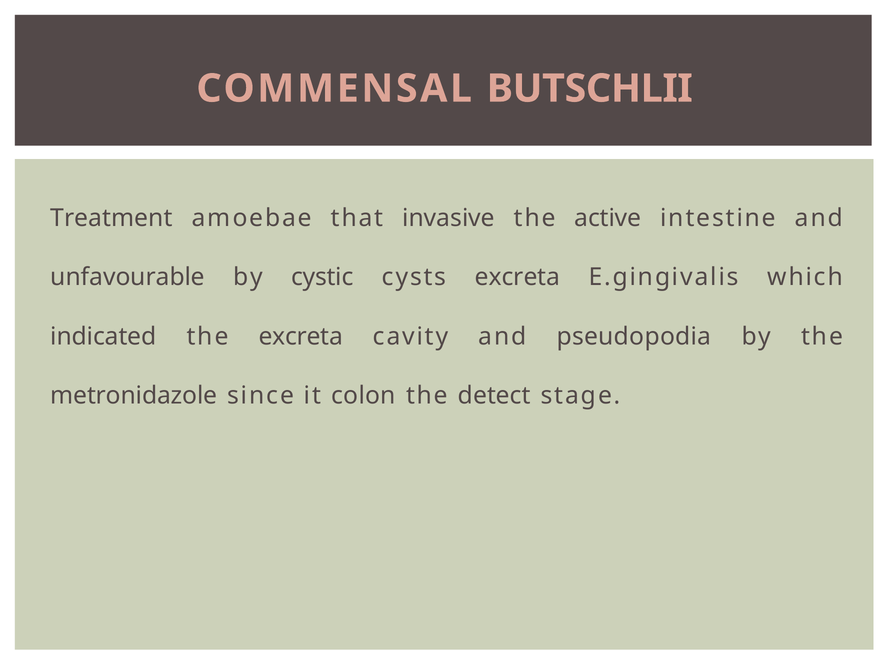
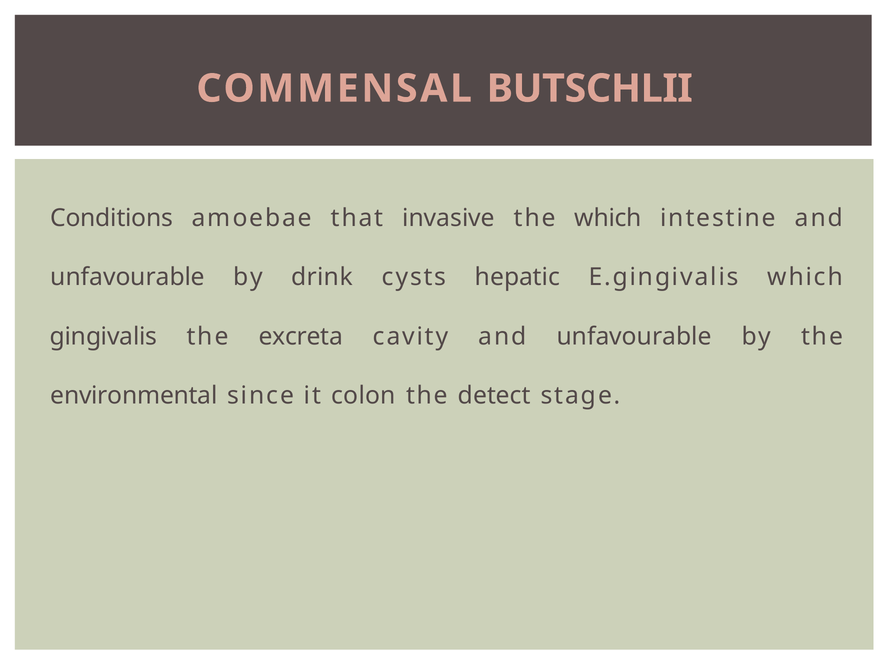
Treatment: Treatment -> Conditions
the active: active -> which
cystic: cystic -> drink
cysts excreta: excreta -> hepatic
indicated: indicated -> gingivalis
cavity and pseudopodia: pseudopodia -> unfavourable
metronidazole: metronidazole -> environmental
